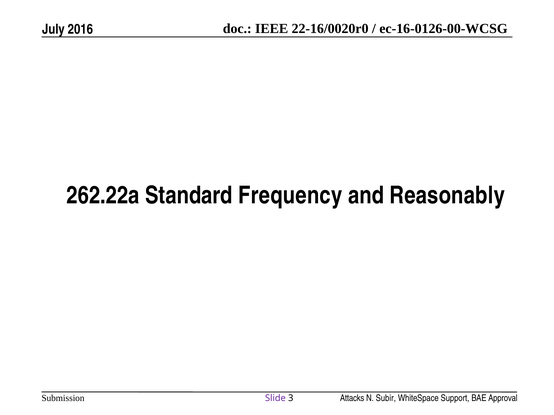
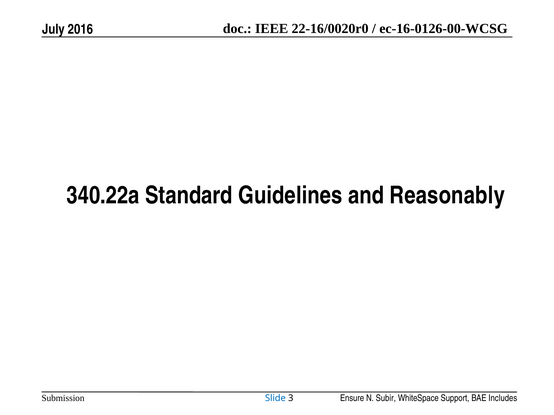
262.22a: 262.22a -> 340.22a
Frequency: Frequency -> Guidelines
Attacks: Attacks -> Ensure
Approval: Approval -> Includes
Slide colour: purple -> blue
